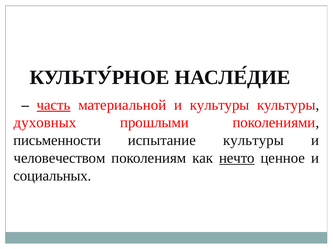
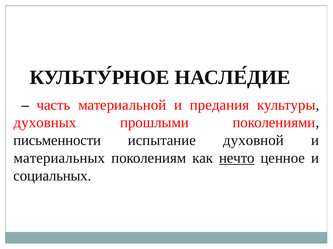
часть underline: present -> none
и культуры: культуры -> предания
испытание культуры: культуры -> духовной
человечеством: человечеством -> материальных
